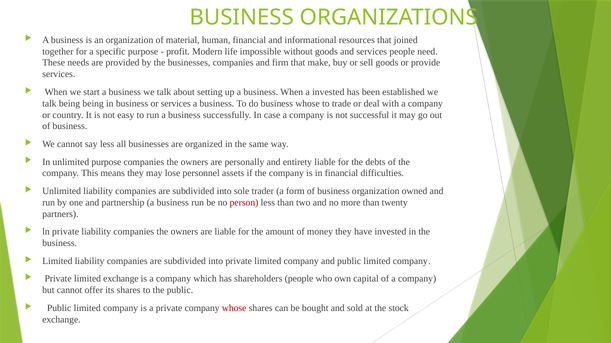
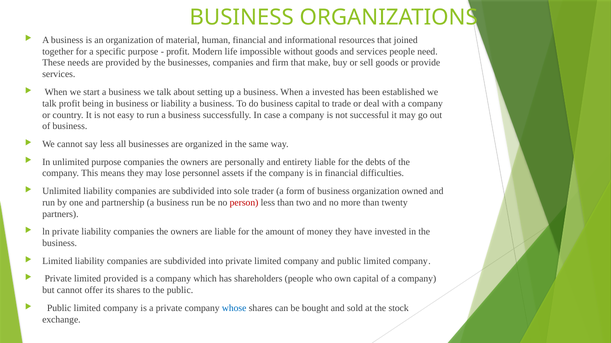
talk being: being -> profit
or services: services -> liability
business whose: whose -> capital
limited exchange: exchange -> provided
whose at (234, 309) colour: red -> blue
